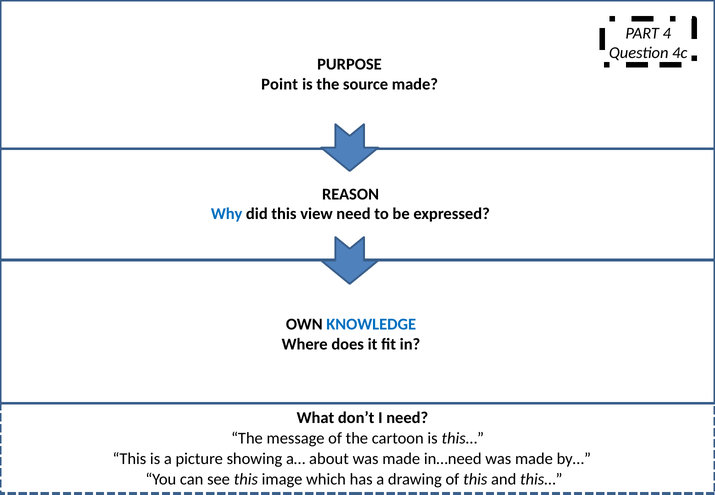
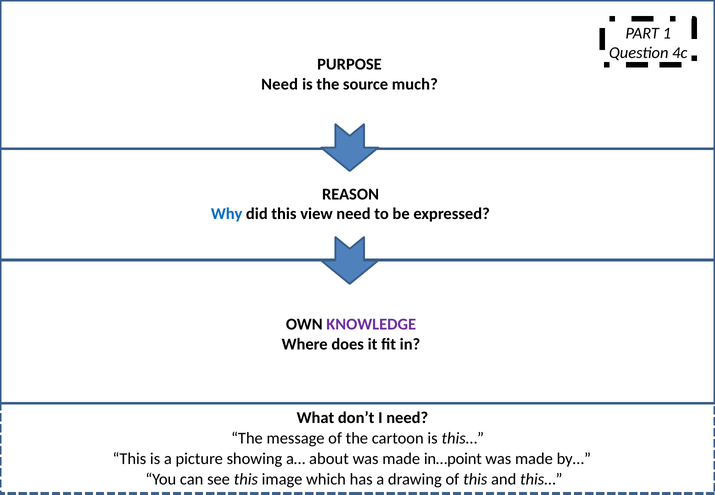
4: 4 -> 1
Point at (280, 84): Point -> Need
source made: made -> much
KNOWLEDGE colour: blue -> purple
in…need: in…need -> in…point
